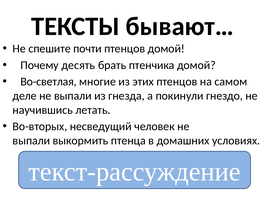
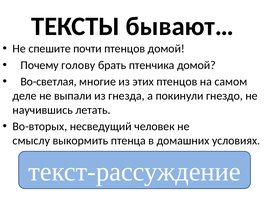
десять: десять -> голову
выпали at (31, 140): выпали -> смыслу
